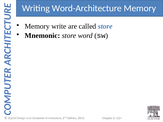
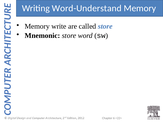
Word-Architecture: Word-Architecture -> Word-Understand
